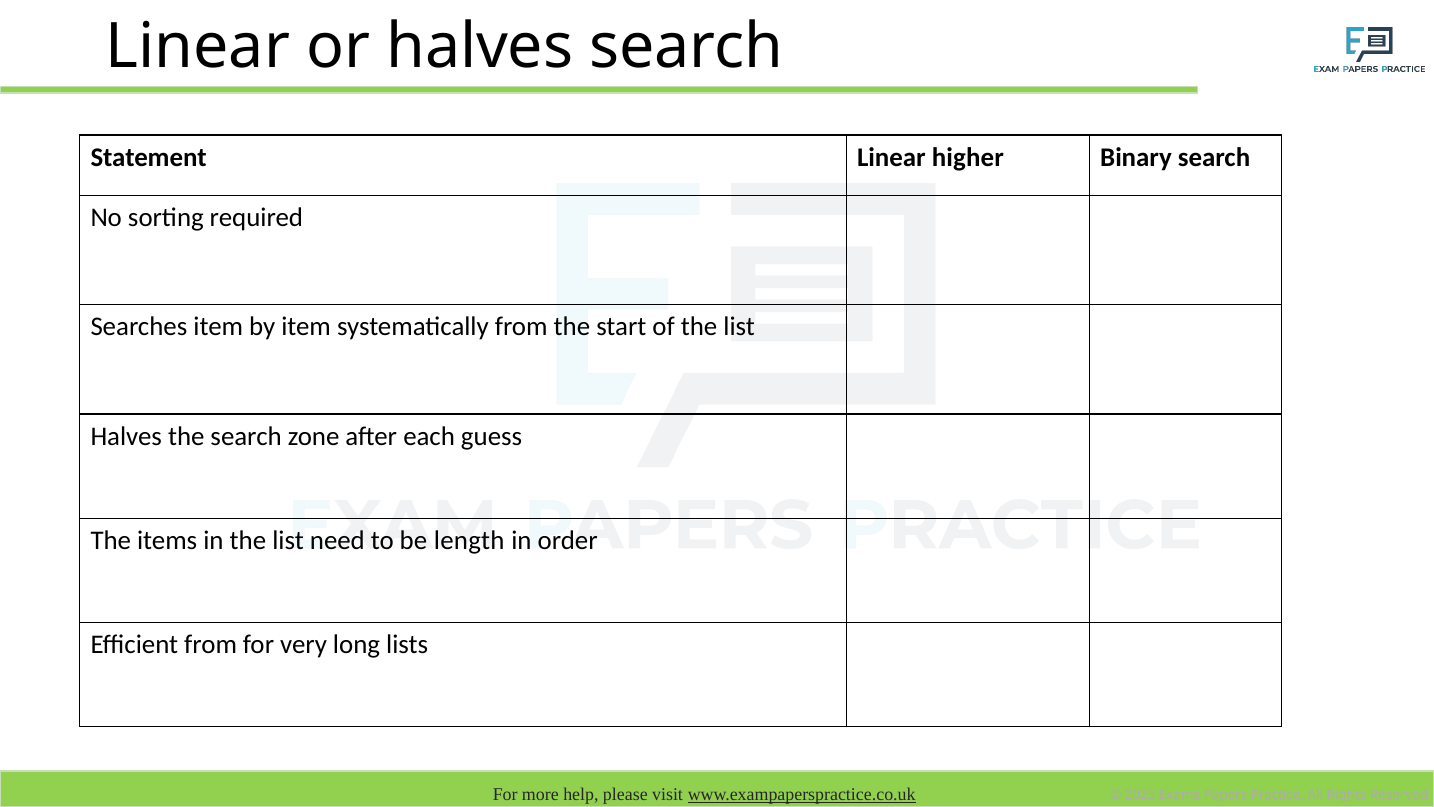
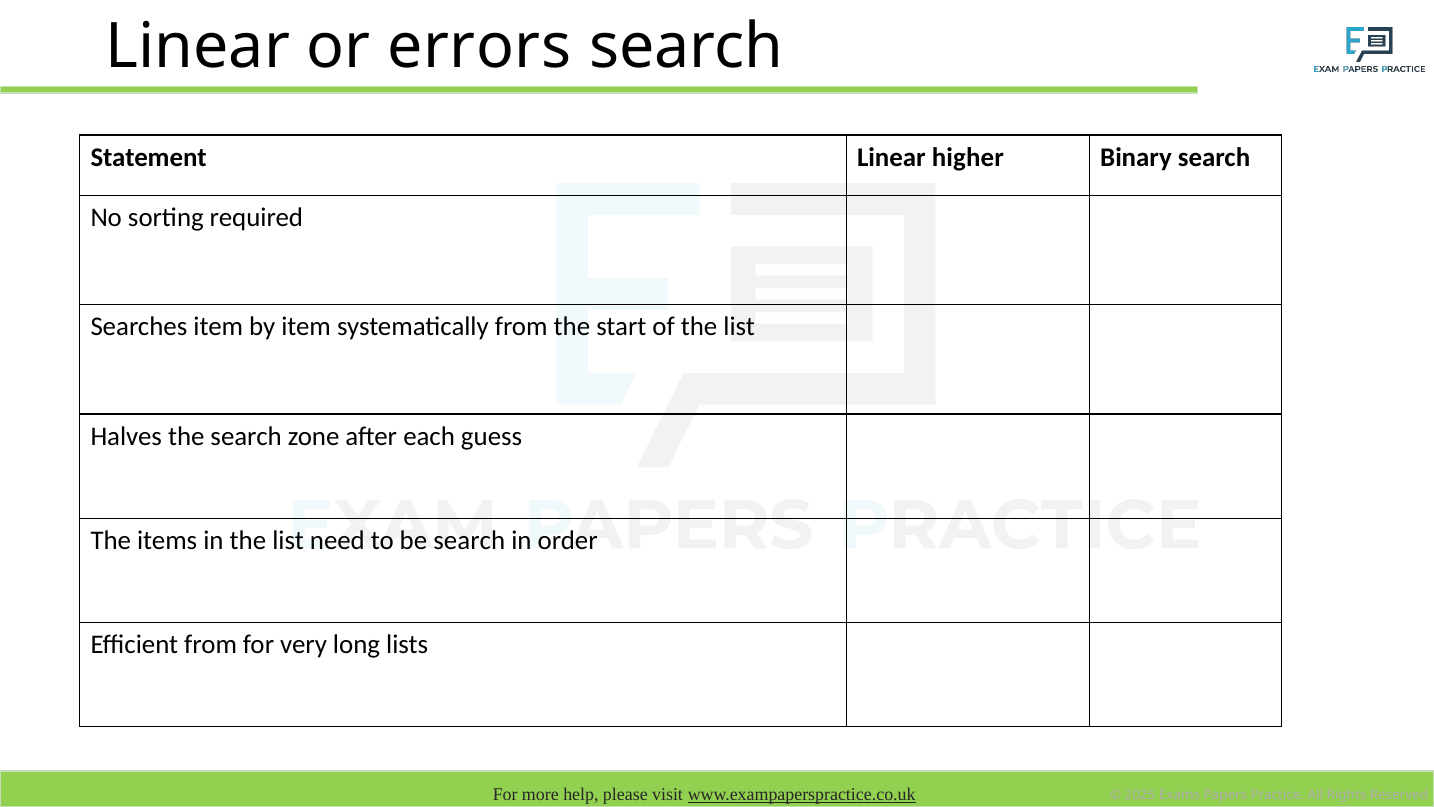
or halves: halves -> errors
be length: length -> search
